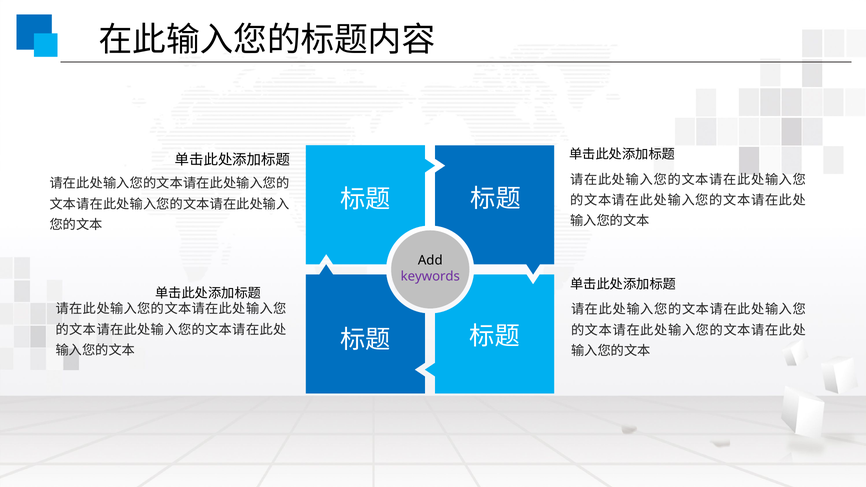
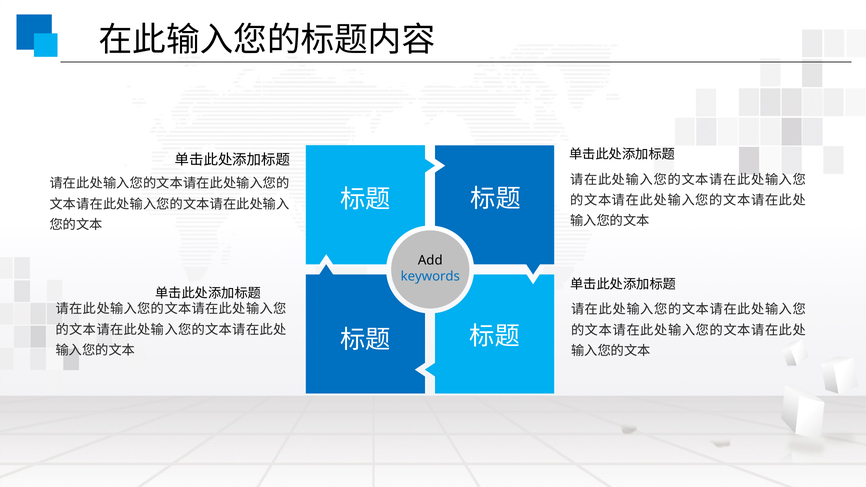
keywords colour: purple -> blue
